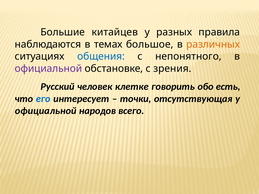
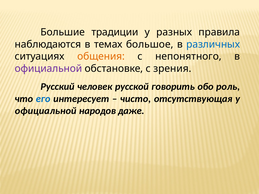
китайцев: китайцев -> традиции
различных colour: orange -> blue
общения colour: blue -> orange
клетке: клетке -> русской
есть: есть -> роль
точки: точки -> чисто
всего: всего -> даже
